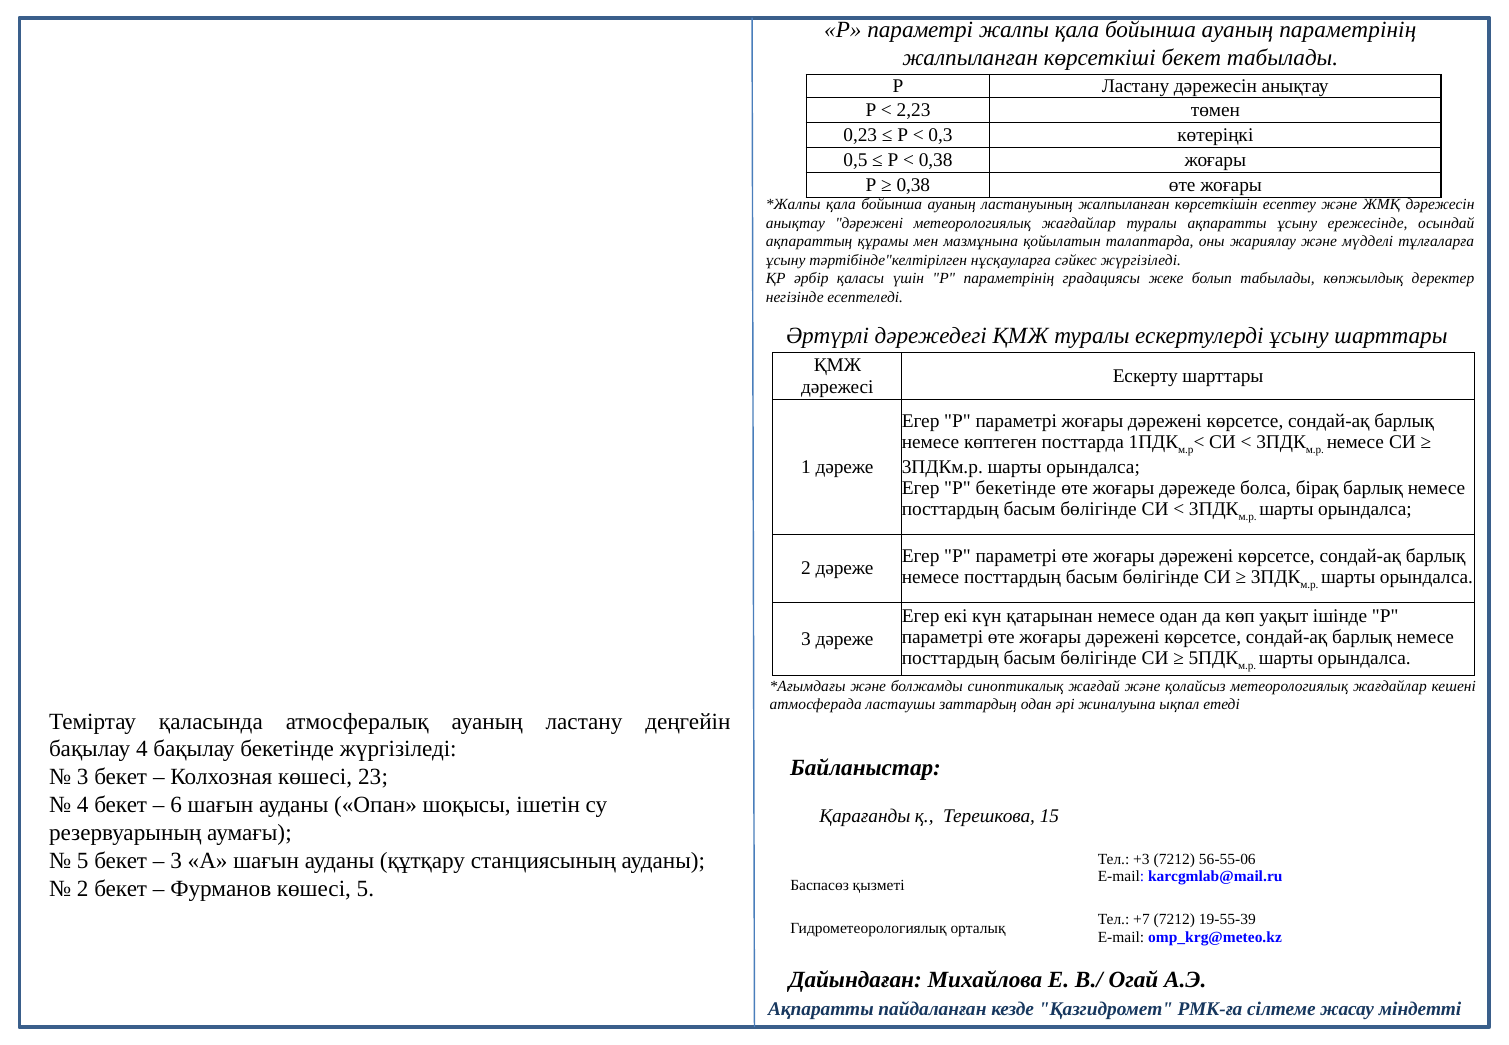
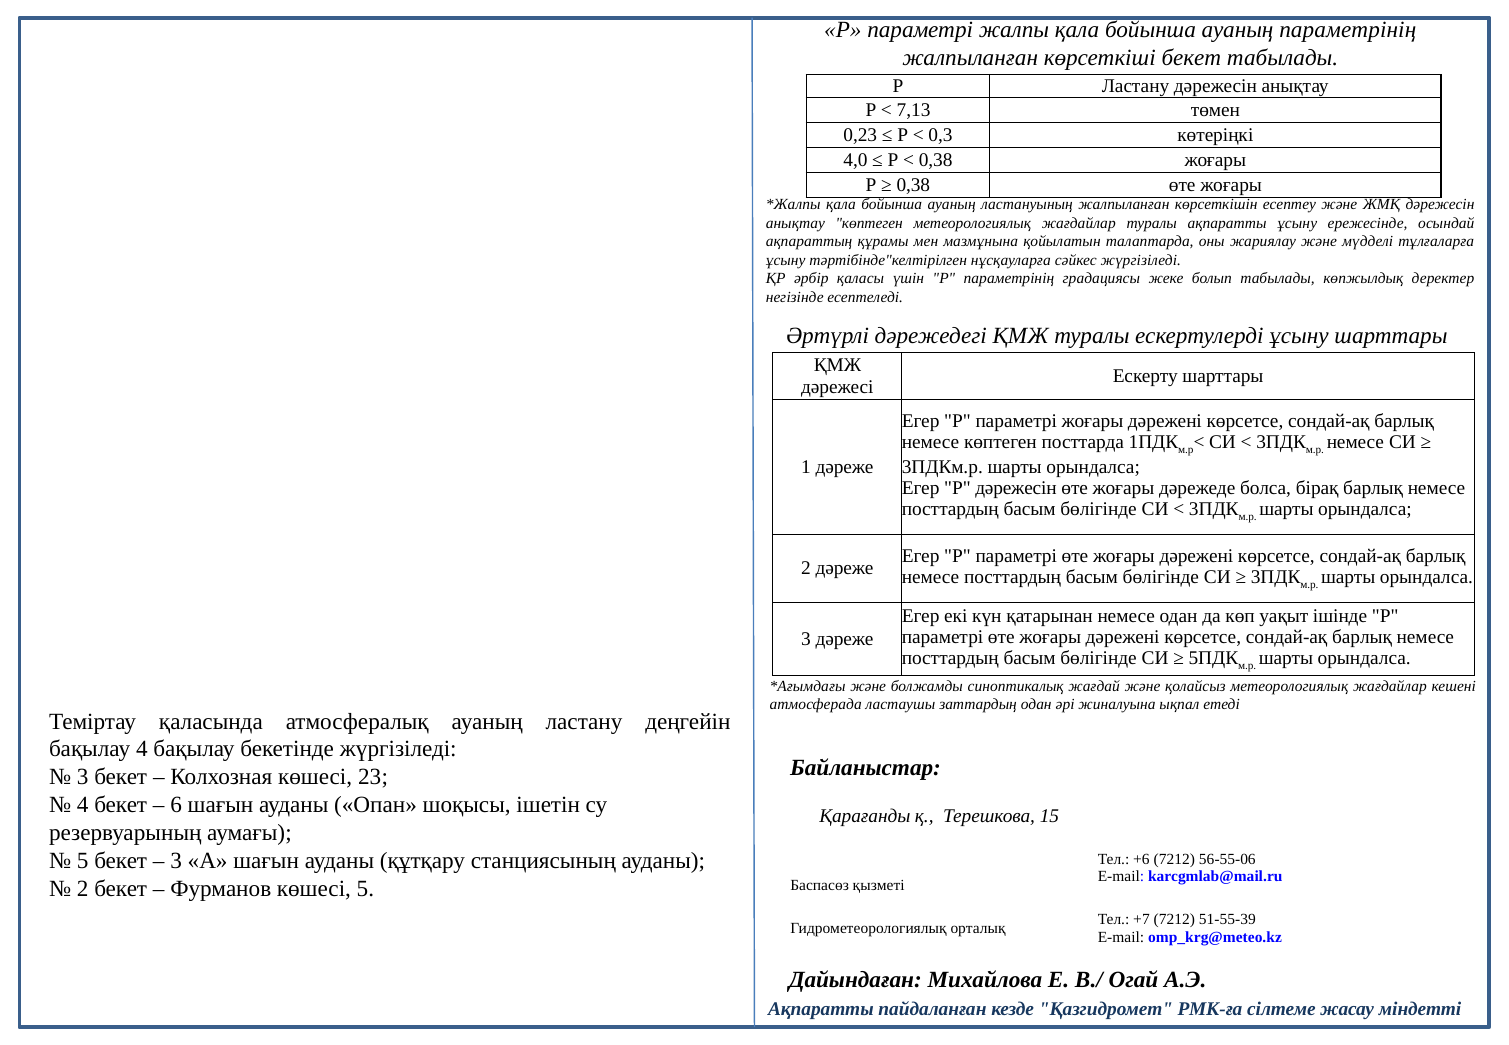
2,23: 2,23 -> 7,13
0,5: 0,5 -> 4,0
анықтау дәрежені: дәрежені -> көптеген
P бекетінде: бекетінде -> дәрежесін
+3: +3 -> +6
19-55-39: 19-55-39 -> 51-55-39
